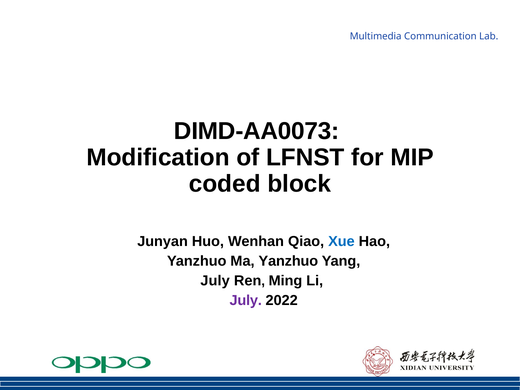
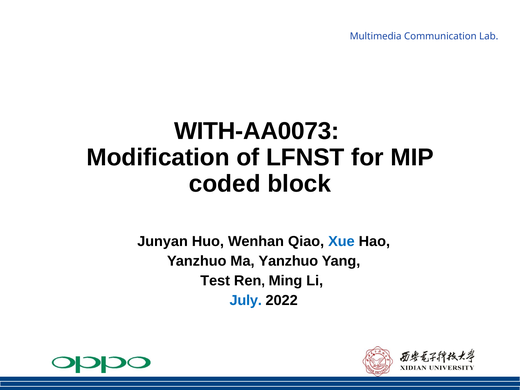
DIMD-AA0073: DIMD-AA0073 -> WITH-AA0073
July at (215, 281): July -> Test
July at (246, 300) colour: purple -> blue
